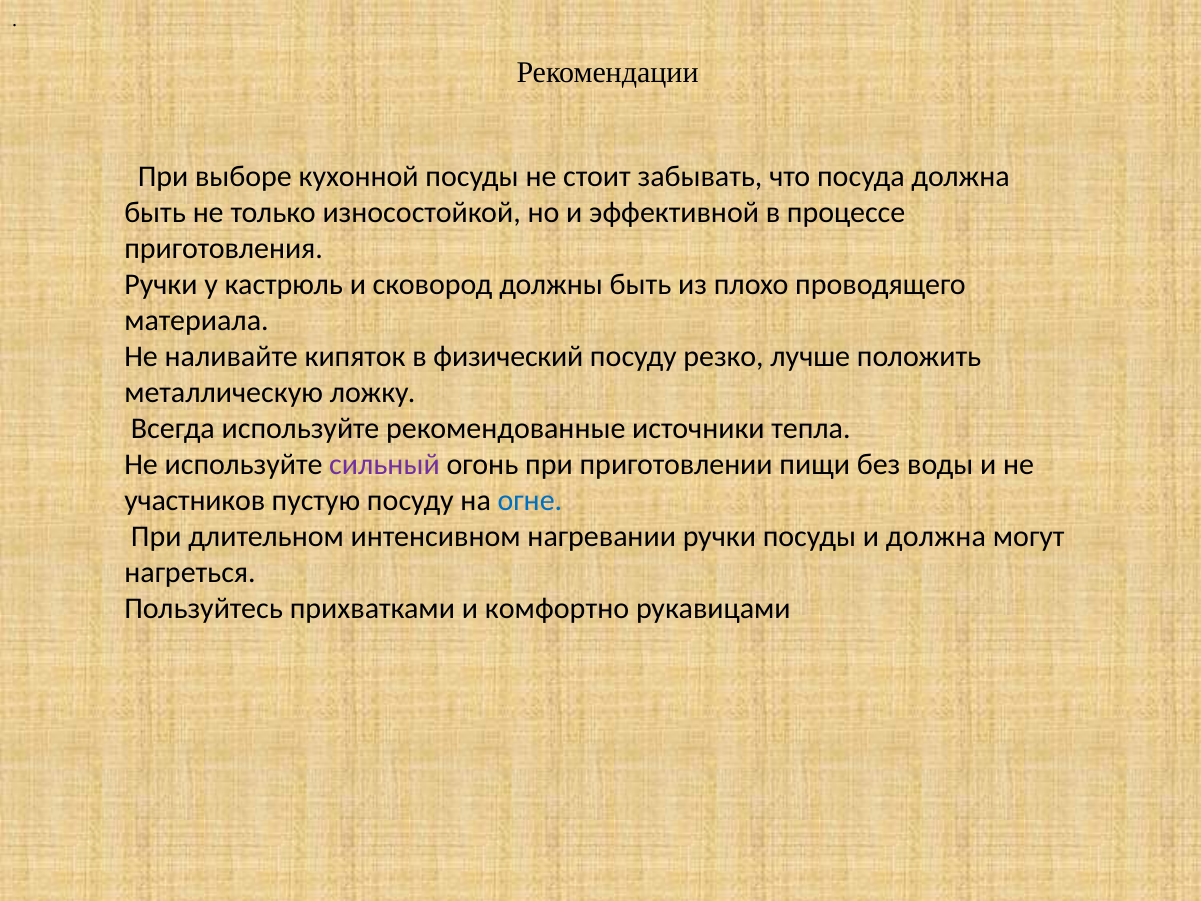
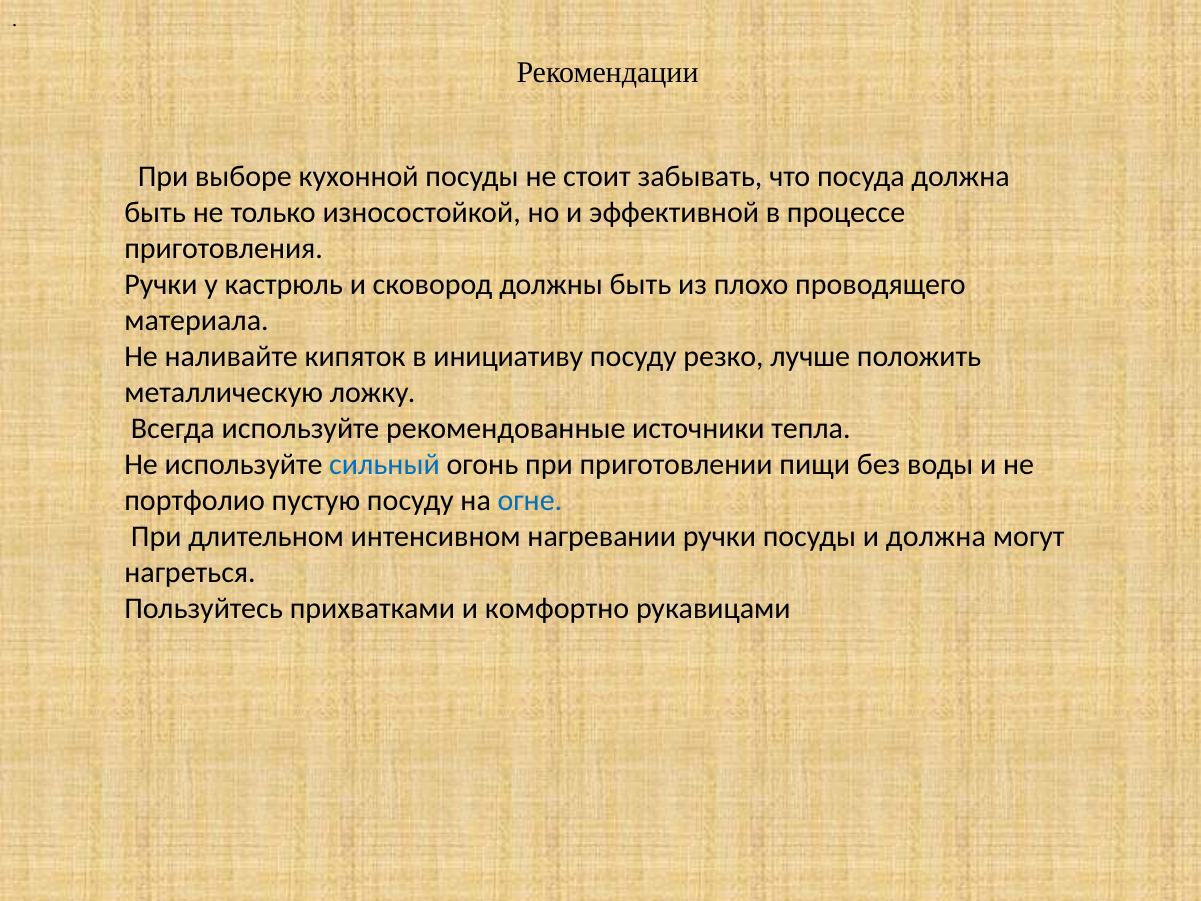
физический: физический -> инициативу
сильный colour: purple -> blue
участников: участников -> портфолио
